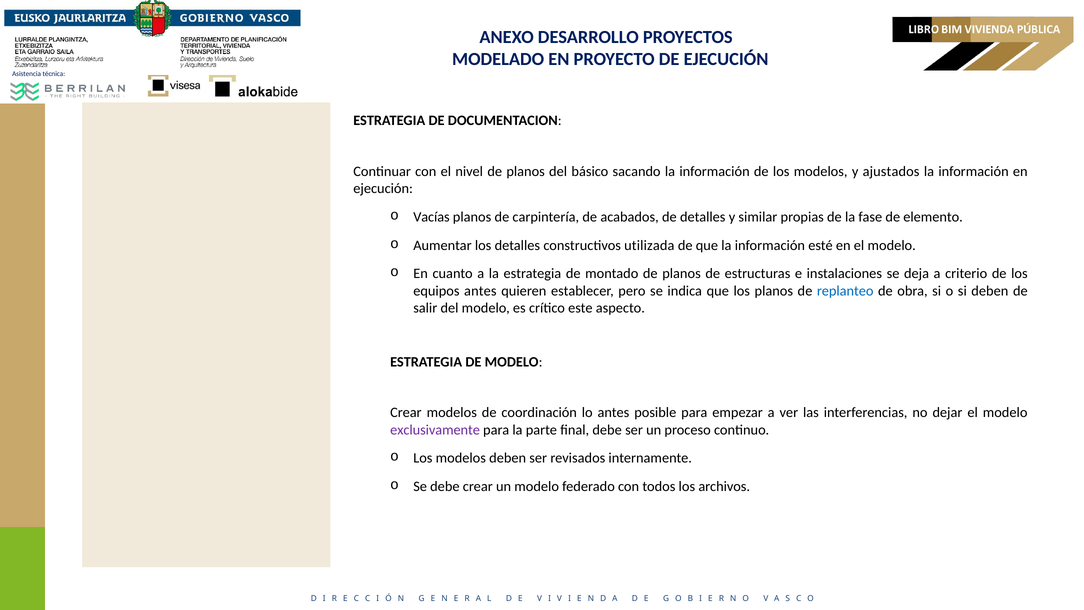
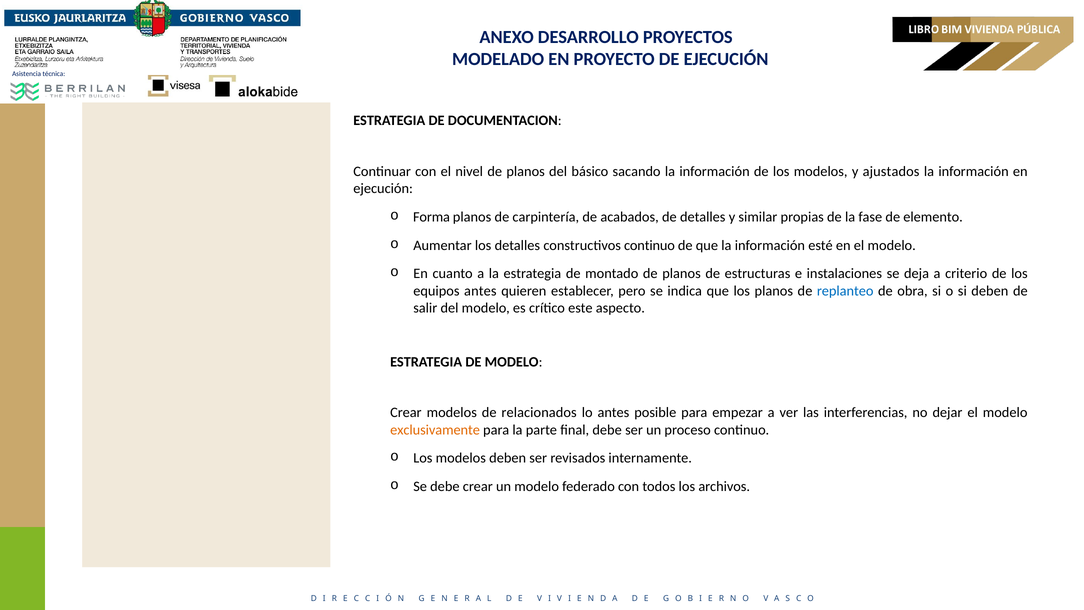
Vacías: Vacías -> Forma
constructivos utilizada: utilizada -> continuo
coordinación: coordinación -> relacionados
exclusivamente colour: purple -> orange
